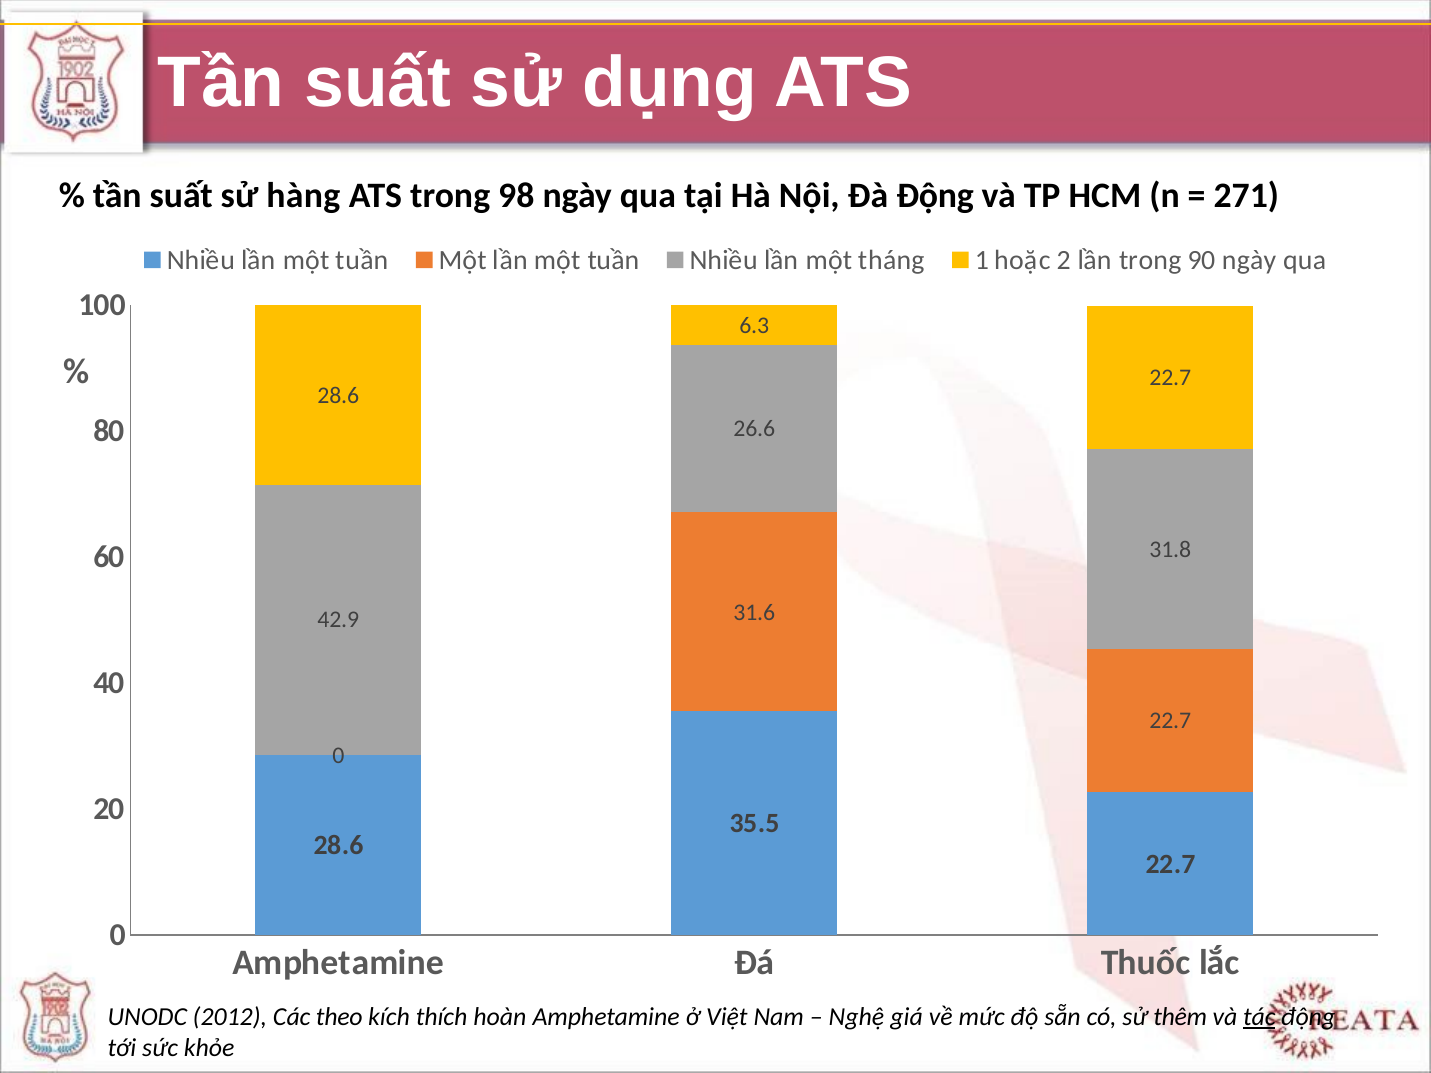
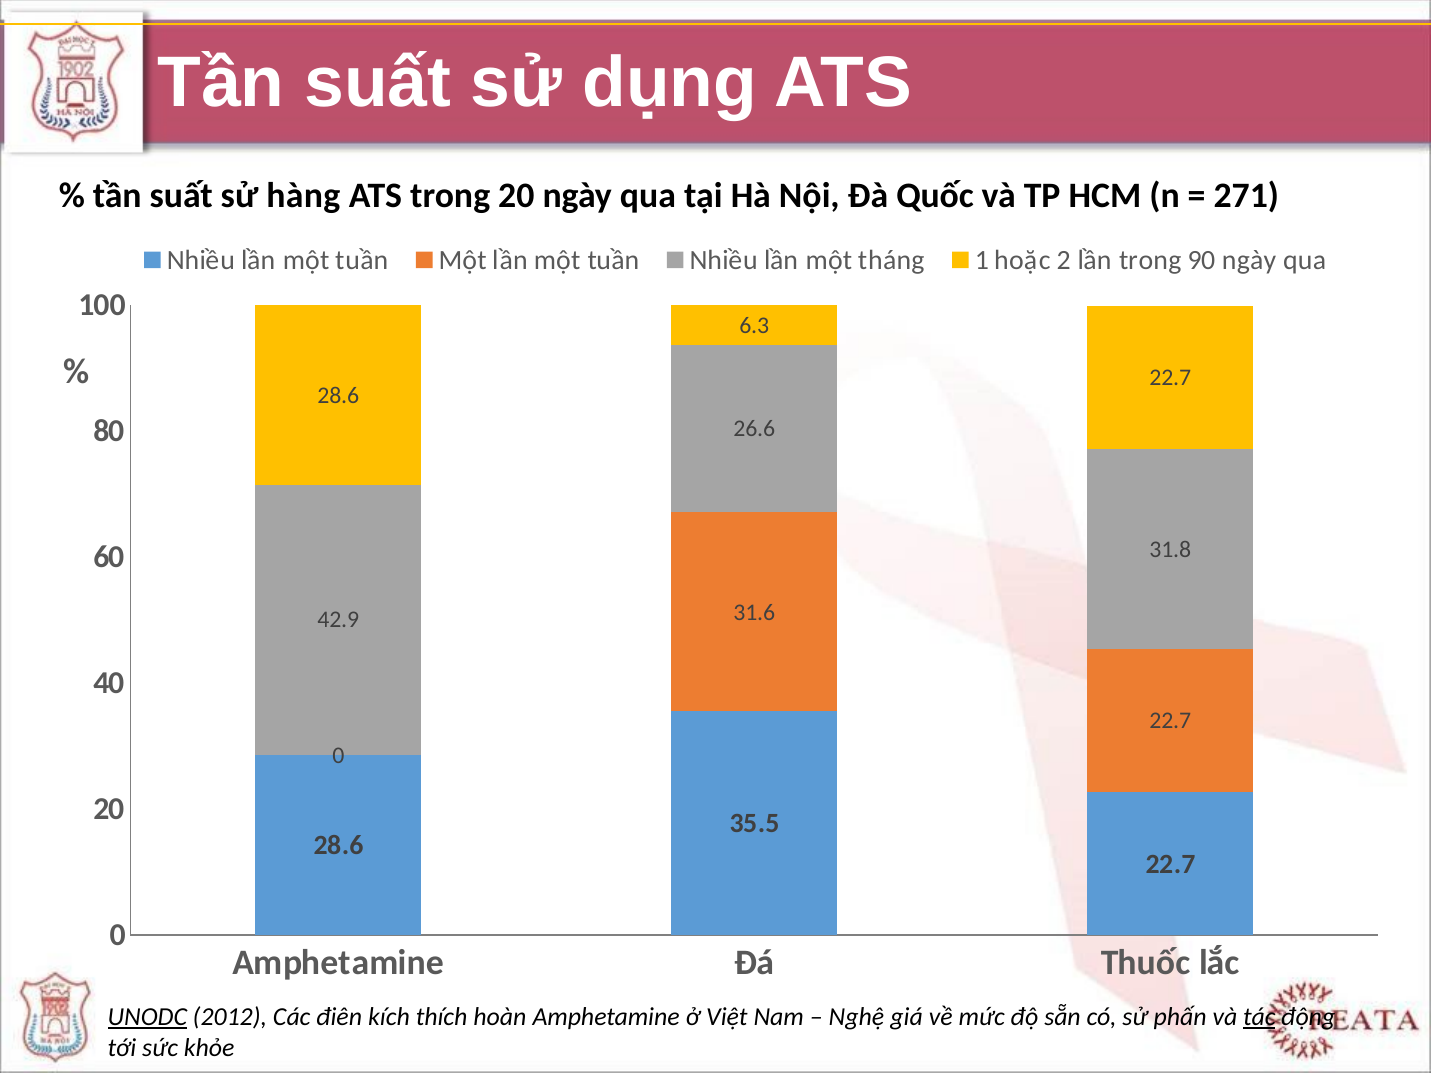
trong 98: 98 -> 20
Đà Động: Động -> Quốc
UNODC underline: none -> present
theo: theo -> điên
thêm: thêm -> phấn
